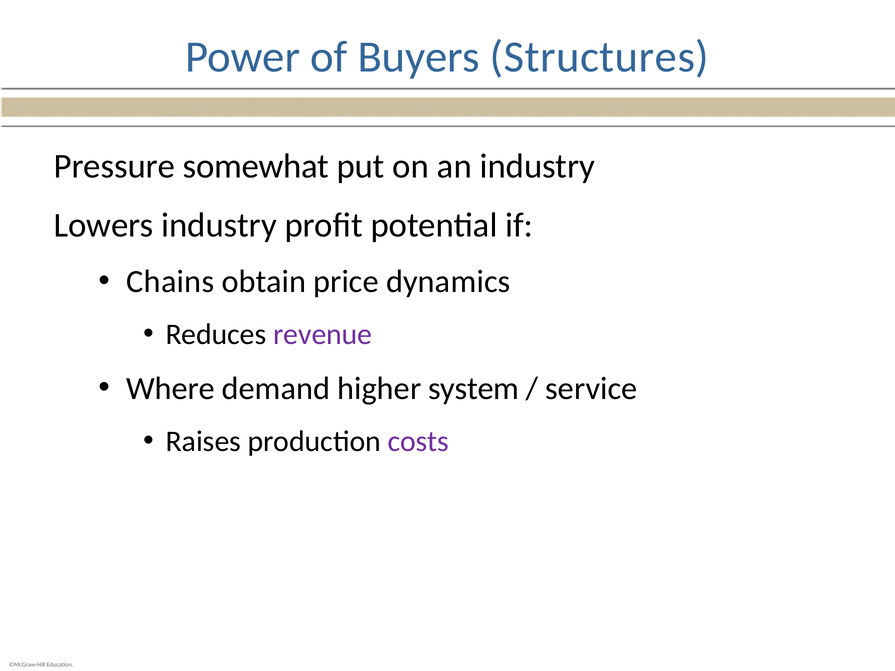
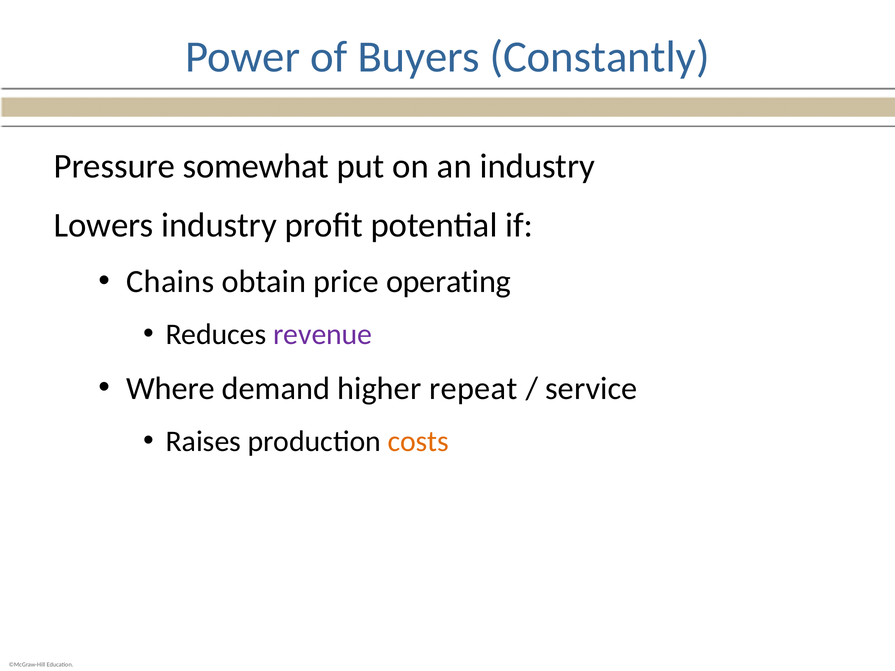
Structures: Structures -> Constantly
dynamics: dynamics -> operating
system: system -> repeat
costs colour: purple -> orange
